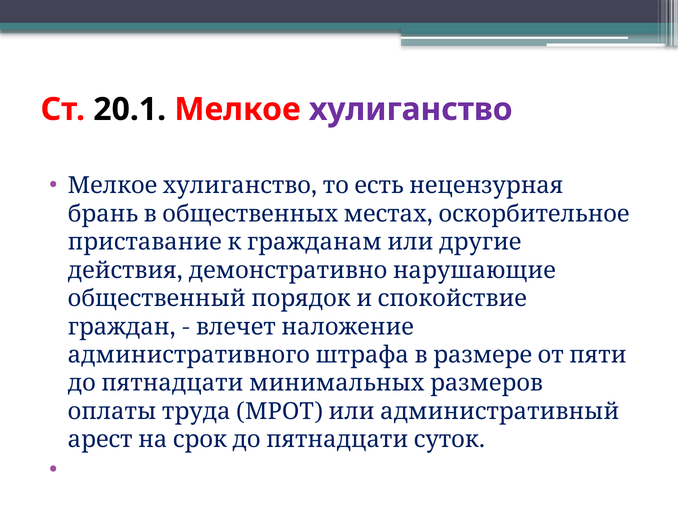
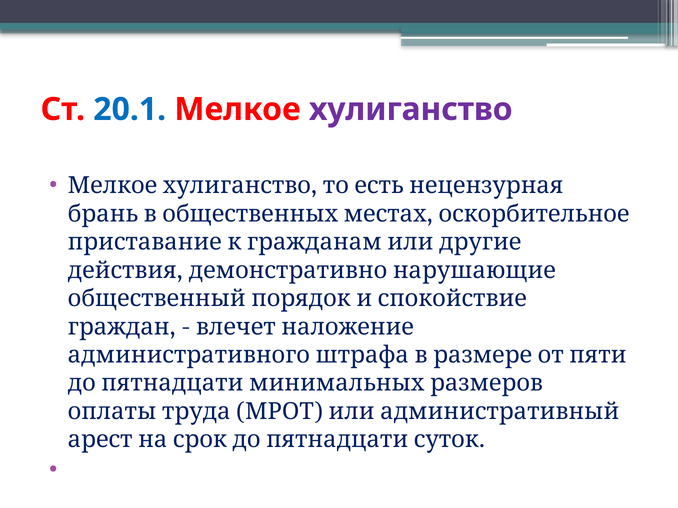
20.1 colour: black -> blue
